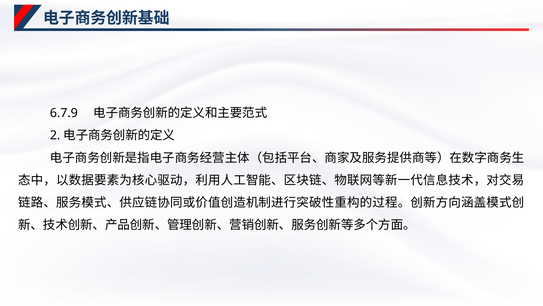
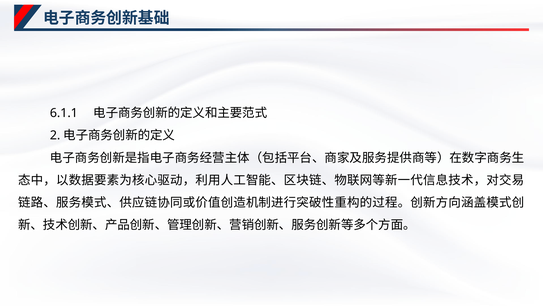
6.7.9: 6.7.9 -> 6.1.1
